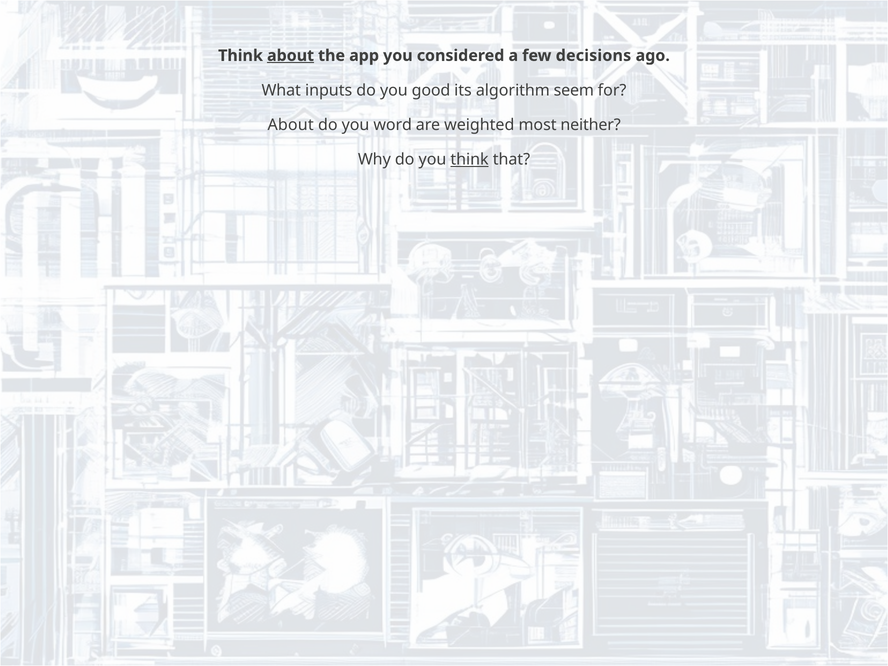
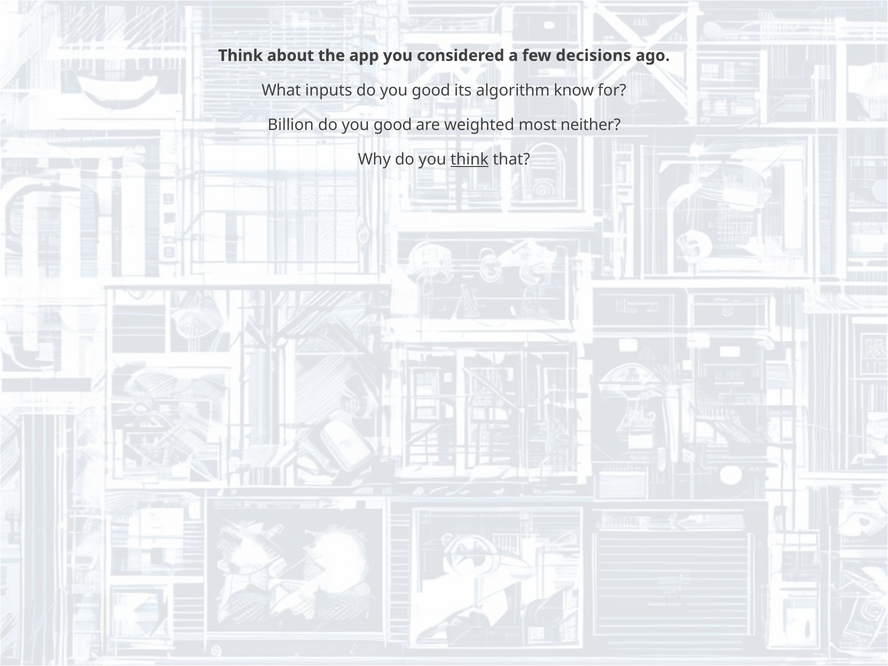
about at (291, 56) underline: present -> none
seem: seem -> know
About at (291, 125): About -> Billion
word at (393, 125): word -> good
